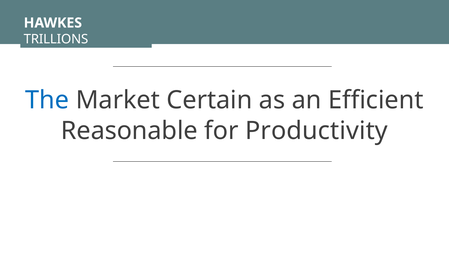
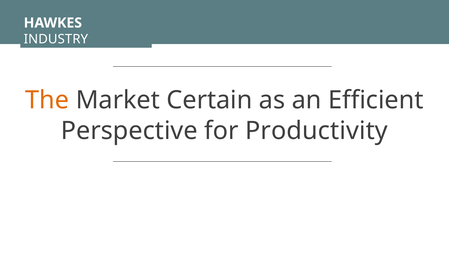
TRILLIONS: TRILLIONS -> INDUSTRY
The colour: blue -> orange
Reasonable: Reasonable -> Perspective
